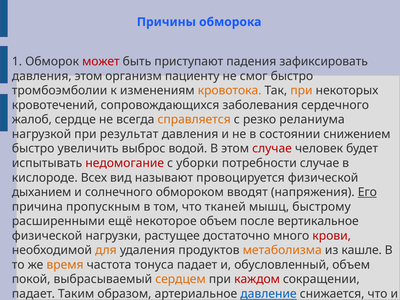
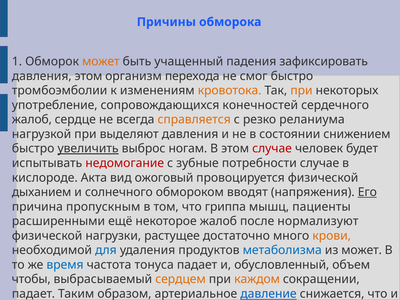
может at (101, 62) colour: red -> orange
приступают: приступают -> учащенный
пациенту: пациенту -> перехода
кровотечений: кровотечений -> употребление
заболевания: заболевания -> конечностей
результат: результат -> выделяют
увеличить underline: none -> present
водой: водой -> ногам
уборки: уборки -> зубные
Всех: Всех -> Акта
называют: называют -> ожоговый
тканей: тканей -> гриппа
быстрому: быстрому -> пациенты
некоторое объем: объем -> жалоб
вертикальное: вертикальное -> нормализуют
крови colour: red -> orange
для colour: orange -> blue
метаболизма colour: orange -> blue
из кашле: кашле -> может
время colour: orange -> blue
покой: покой -> чтобы
каждом colour: red -> orange
